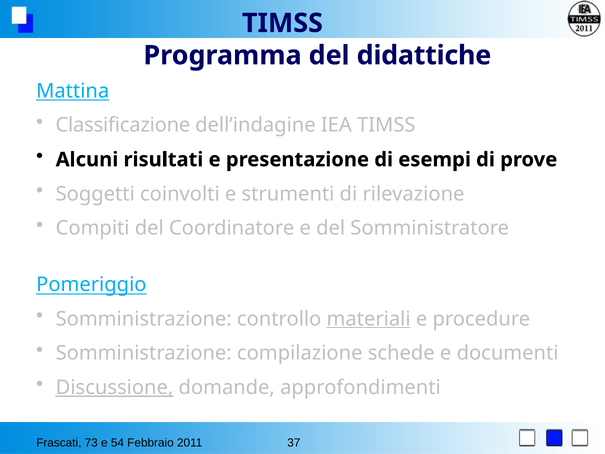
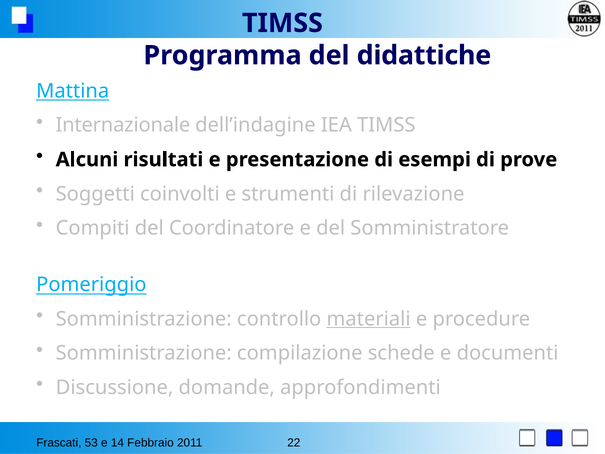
Classificazione: Classificazione -> Internazionale
Discussione underline: present -> none
73: 73 -> 53
54: 54 -> 14
37: 37 -> 22
